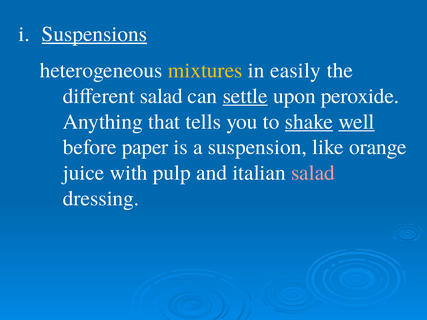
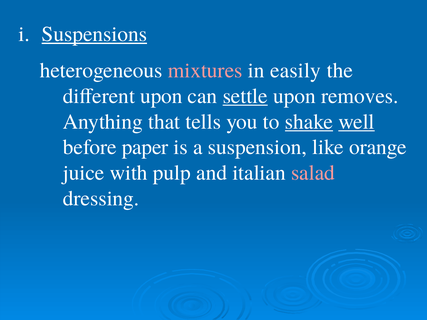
mixtures colour: yellow -> pink
different salad: salad -> upon
peroxide: peroxide -> removes
